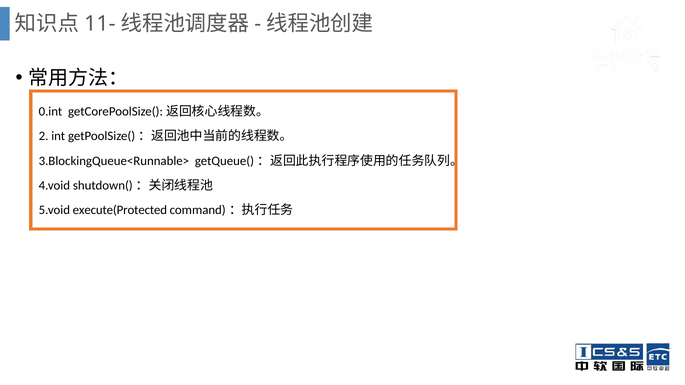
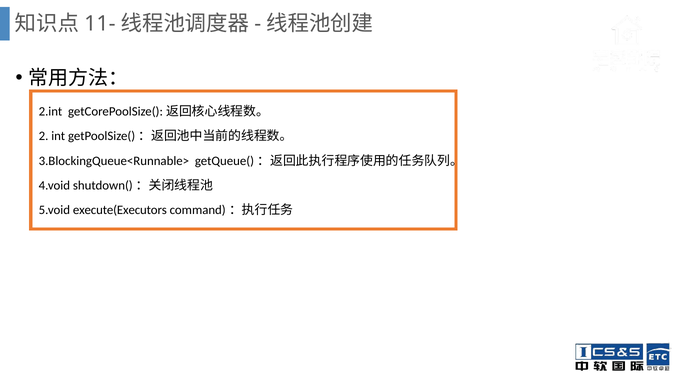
0.int: 0.int -> 2.int
execute(Protected: execute(Protected -> execute(Executors
